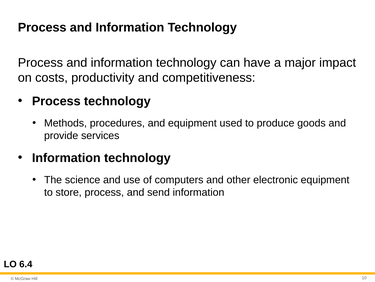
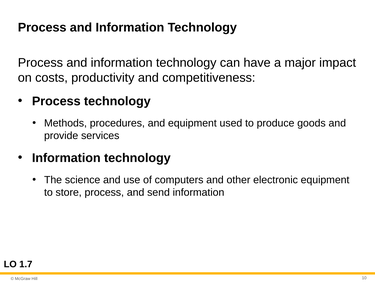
6.4: 6.4 -> 1.7
